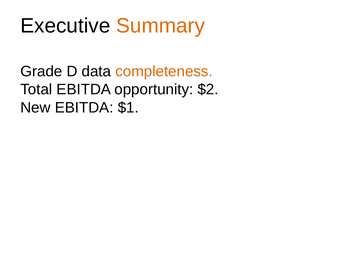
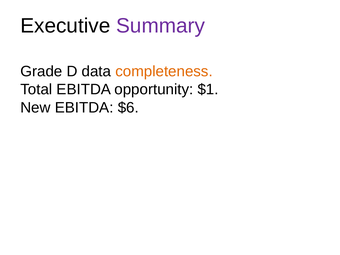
Summary colour: orange -> purple
$2: $2 -> $1
$1: $1 -> $6
